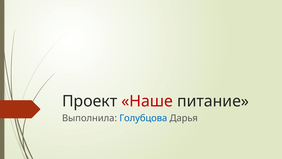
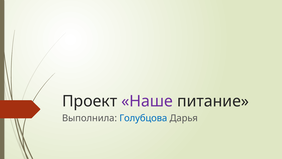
Наше colour: red -> purple
